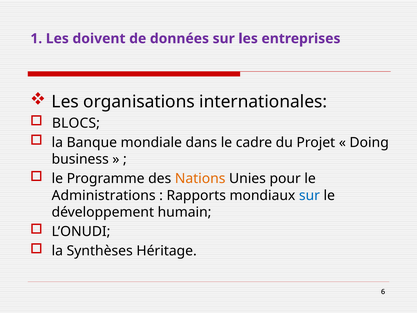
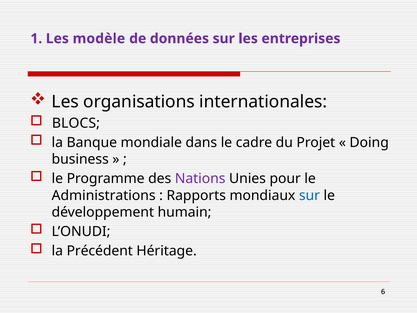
doivent: doivent -> modèle
Nations colour: orange -> purple
Synthèses: Synthèses -> Précédent
